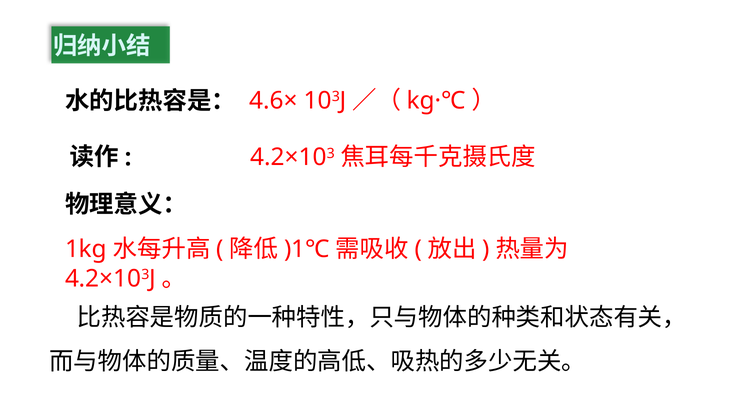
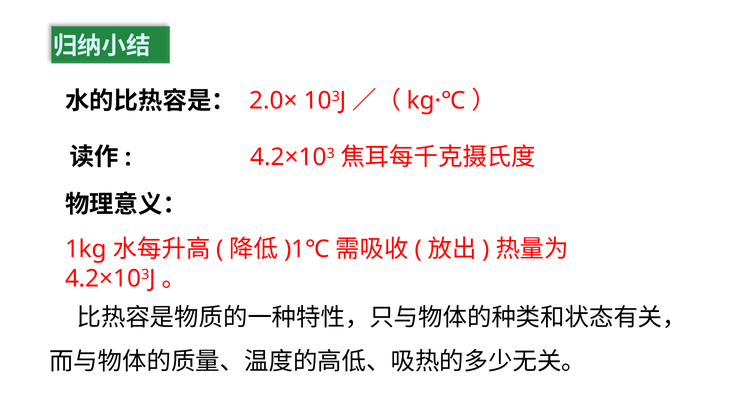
4.6×: 4.6× -> 2.0×
